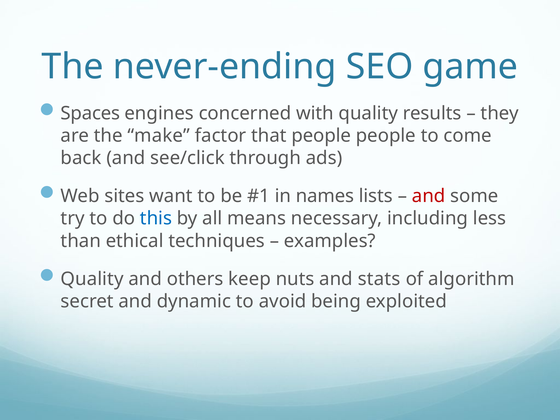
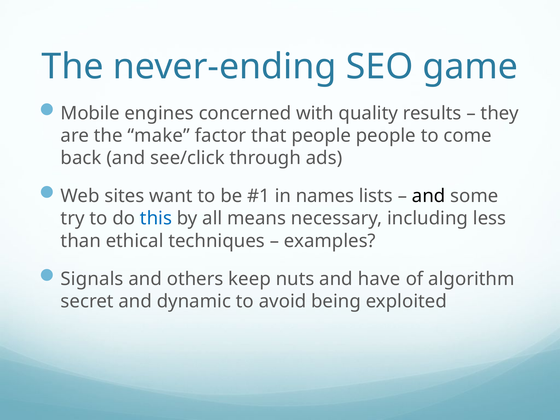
Spaces: Spaces -> Mobile
and at (429, 196) colour: red -> black
Quality at (92, 279): Quality -> Signals
stats: stats -> have
